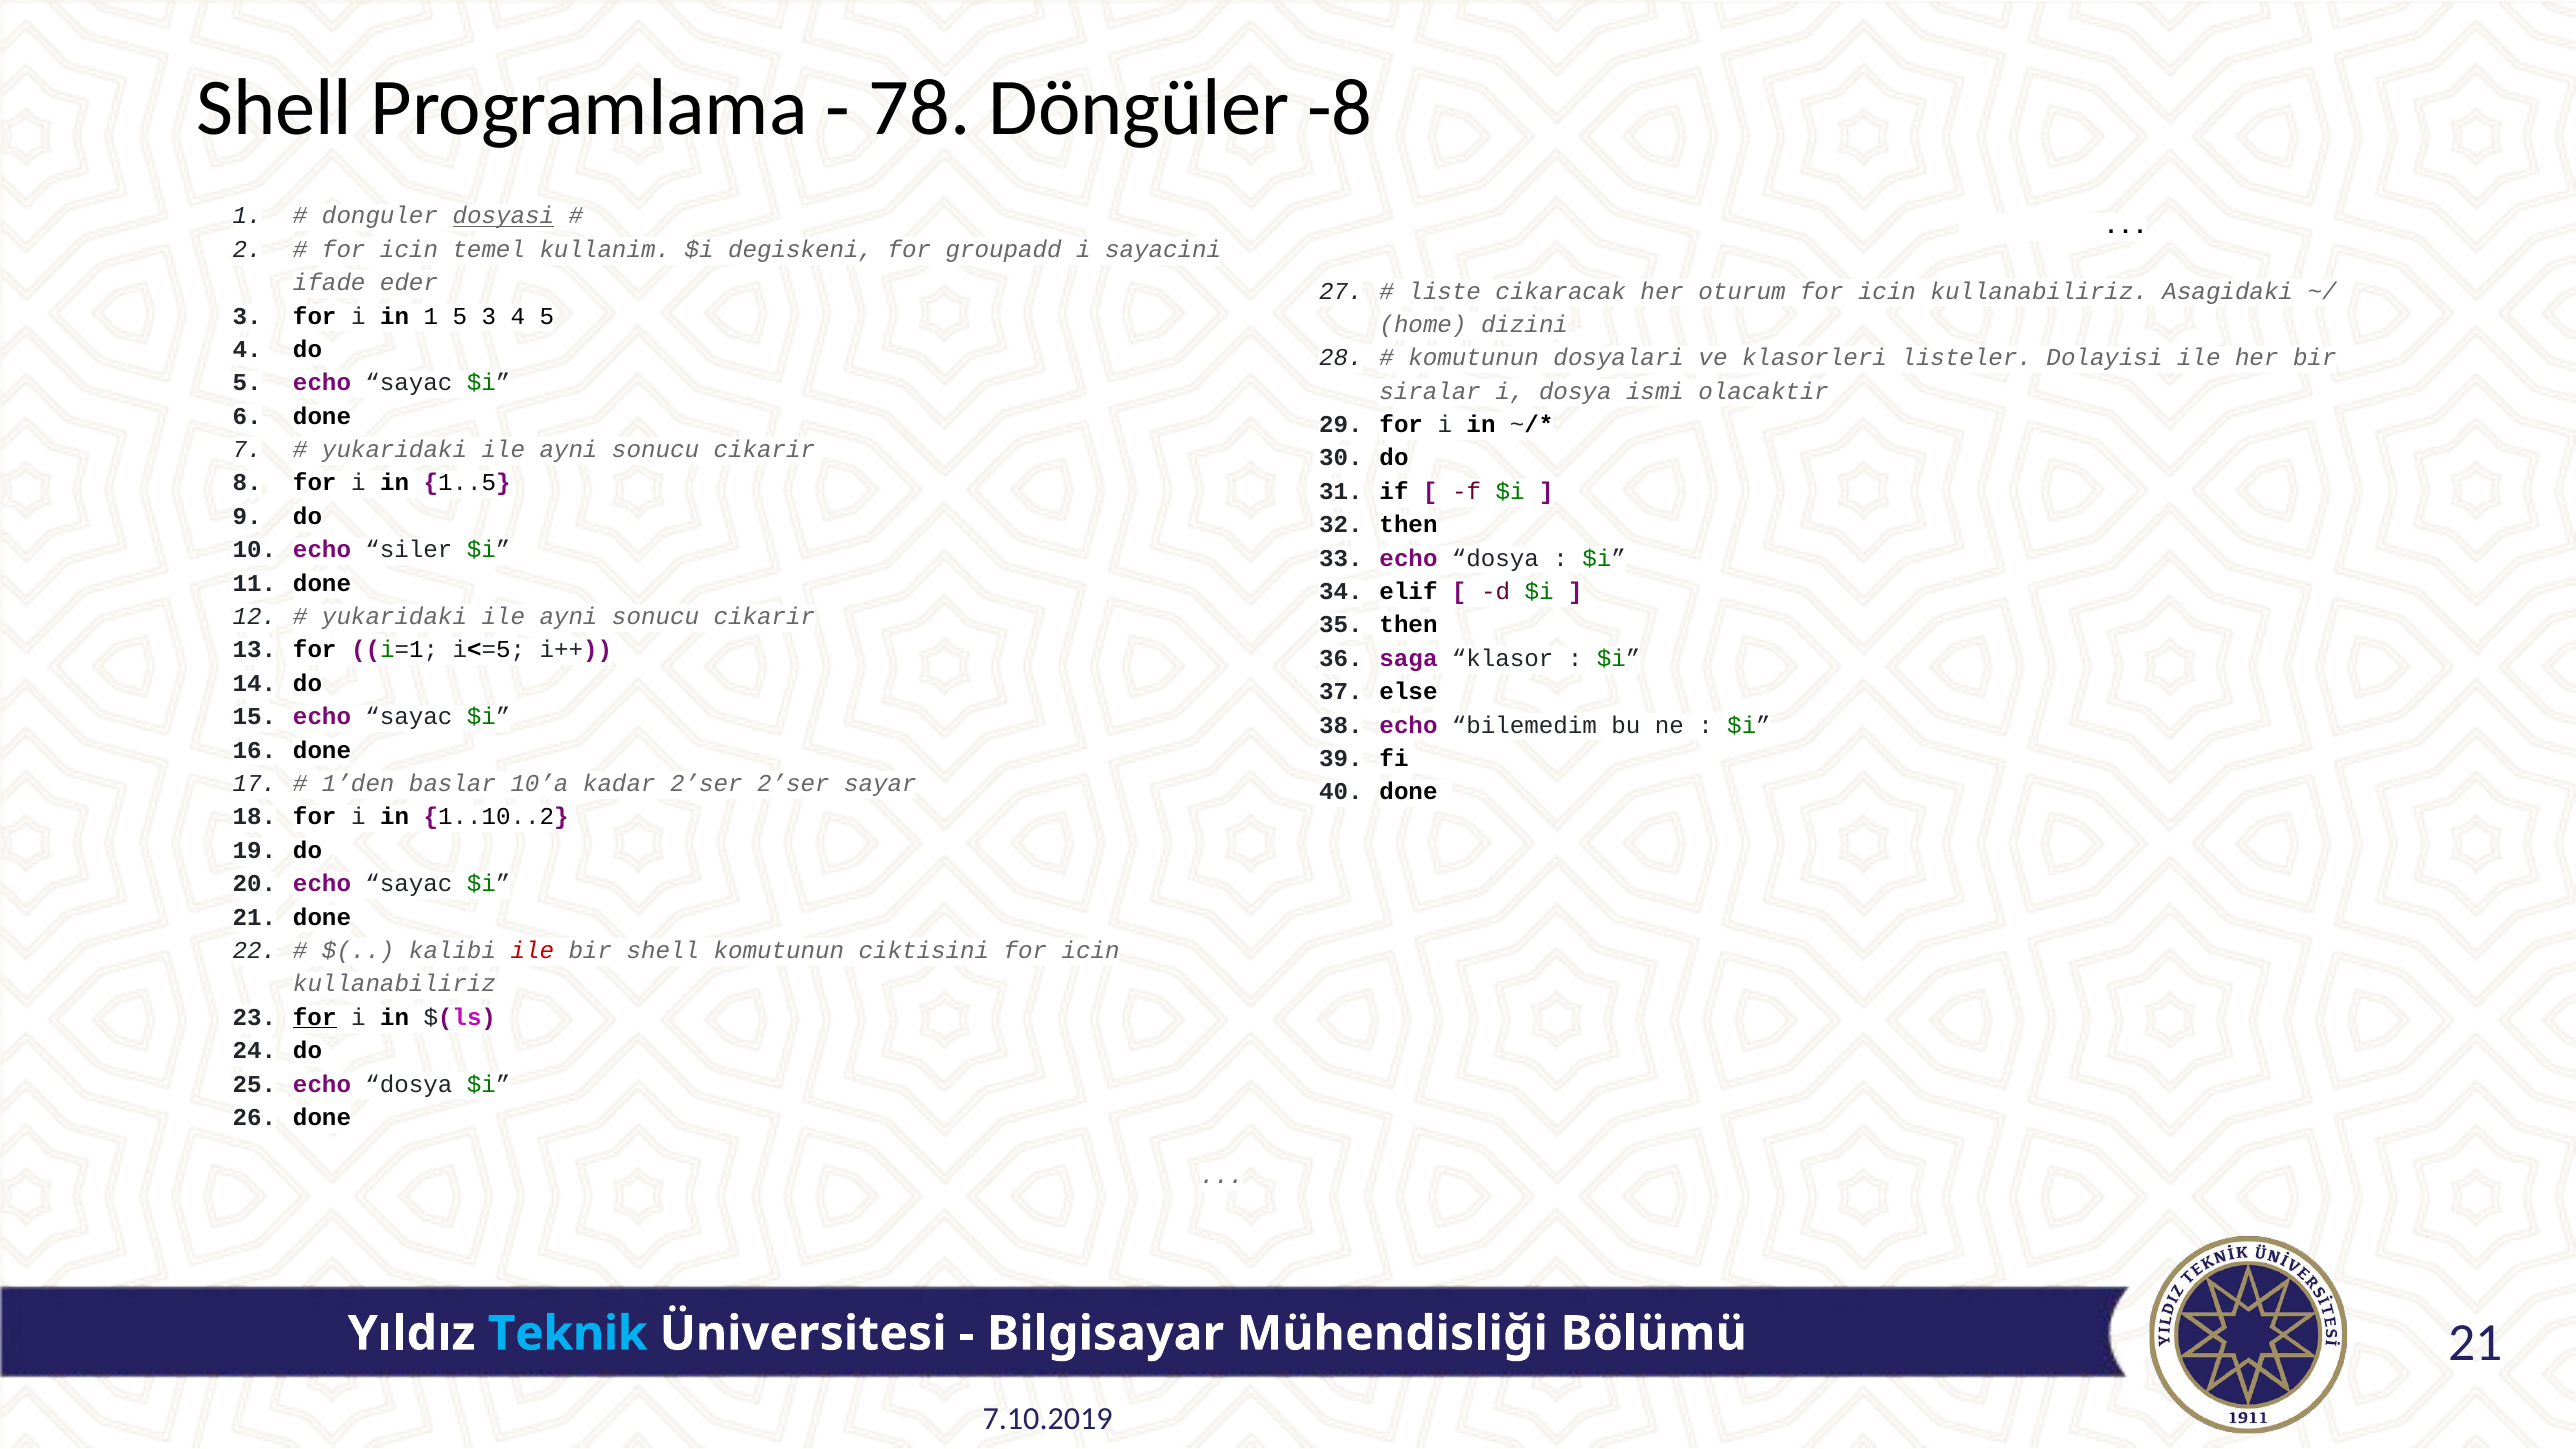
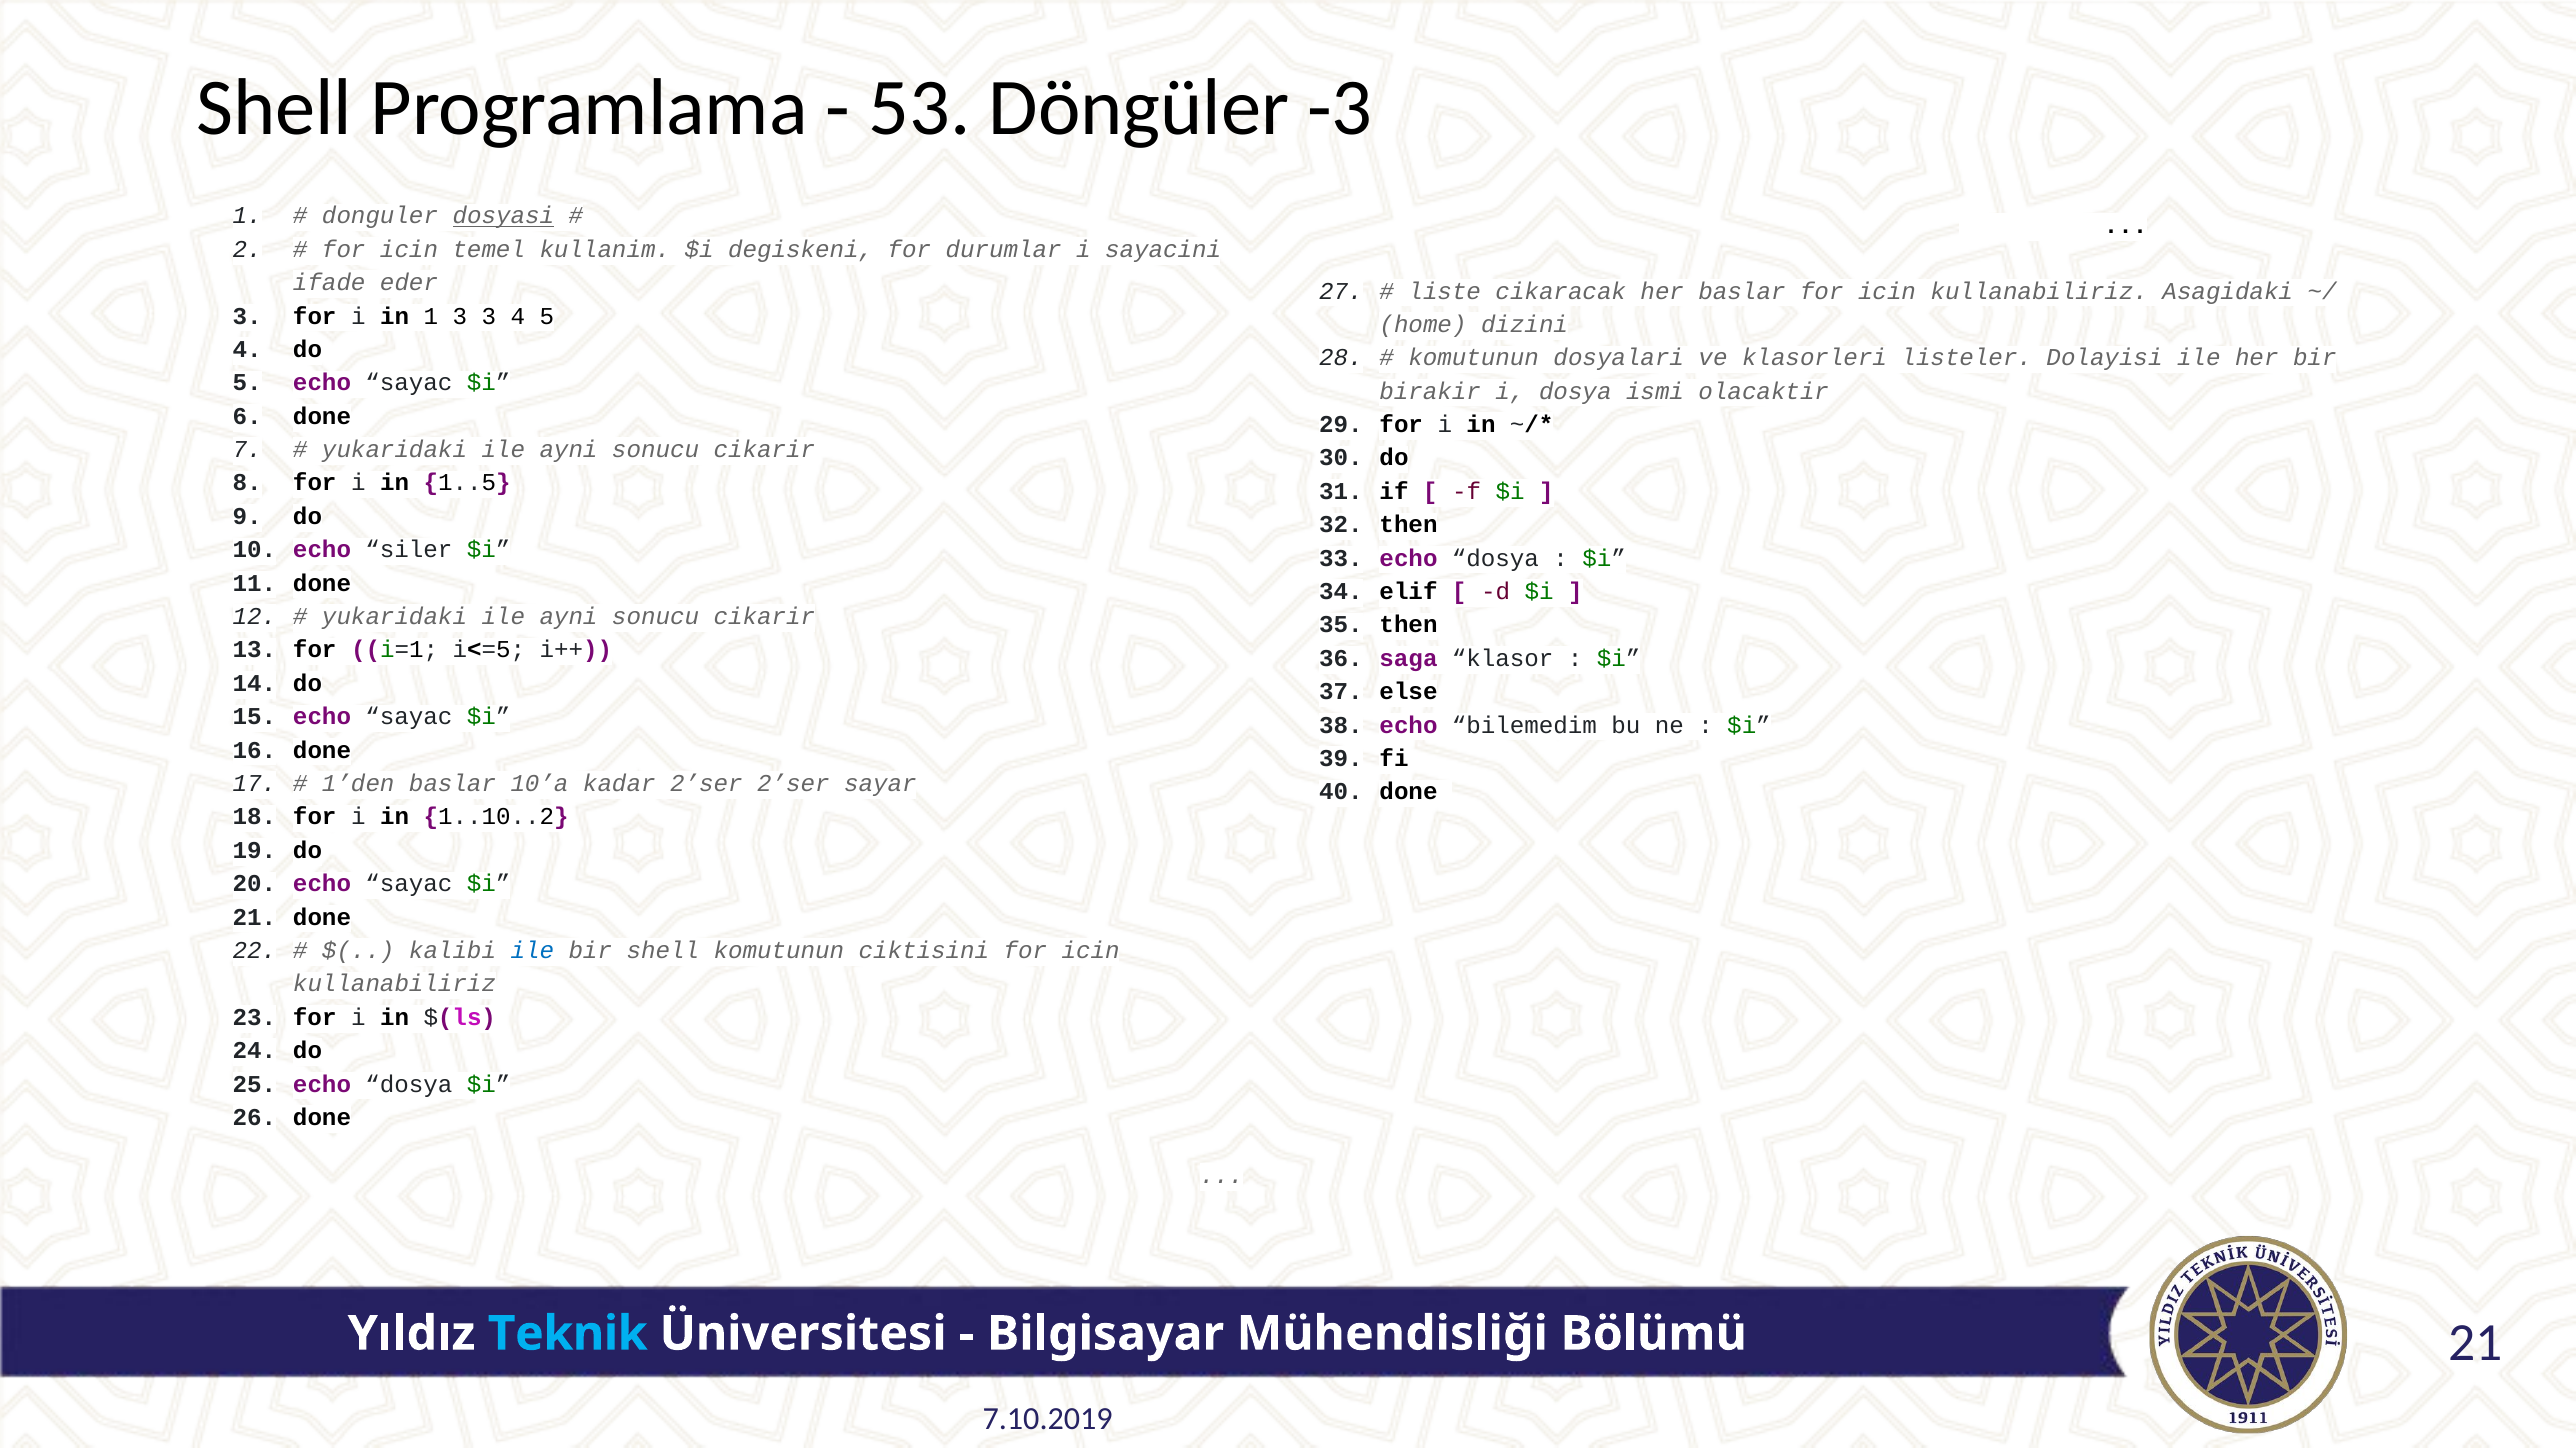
78: 78 -> 53
-8: -8 -> -3
groupadd: groupadd -> durumlar
her oturum: oturum -> baslar
1 5: 5 -> 3
siralar: siralar -> birakir
ile at (532, 950) colour: red -> blue
for at (315, 1017) underline: present -> none
